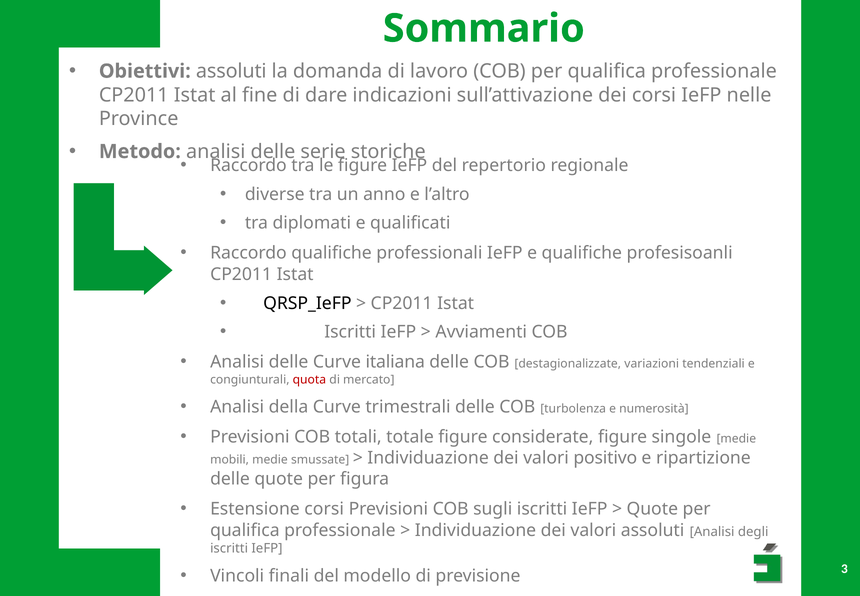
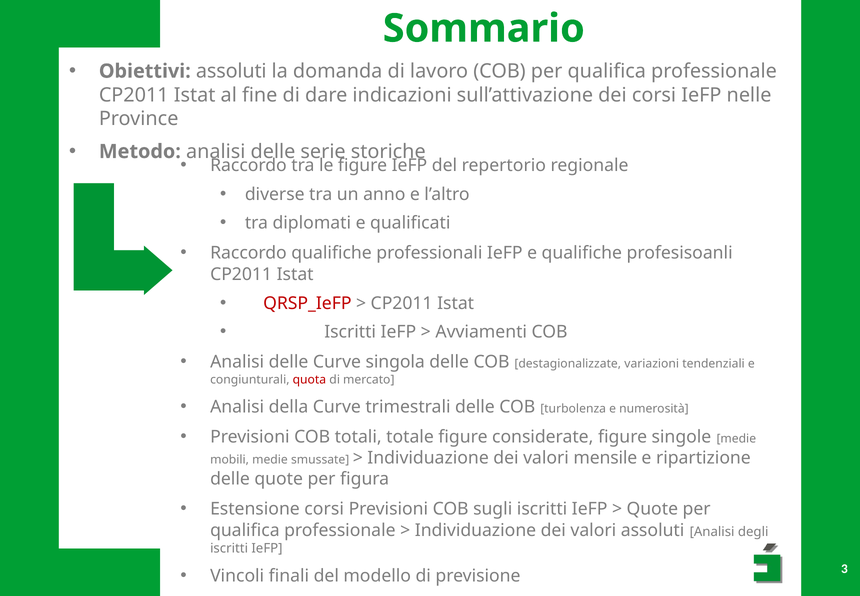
QRSP_IeFP colour: black -> red
italiana: italiana -> singola
positivo: positivo -> mensile
